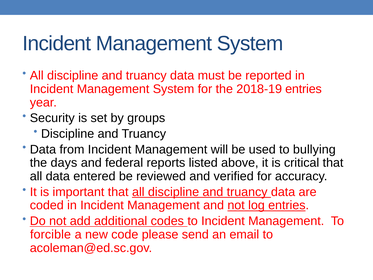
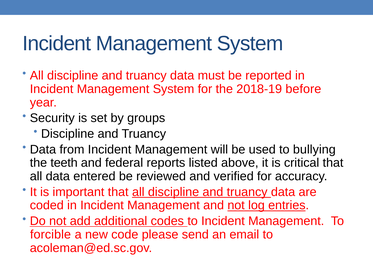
2018-19 entries: entries -> before
days: days -> teeth
